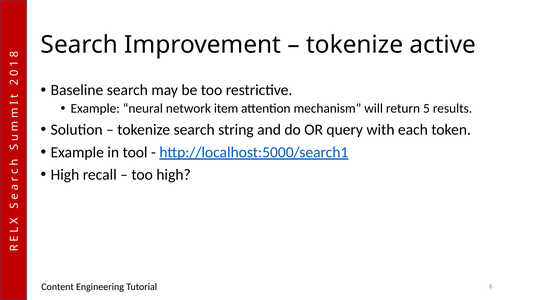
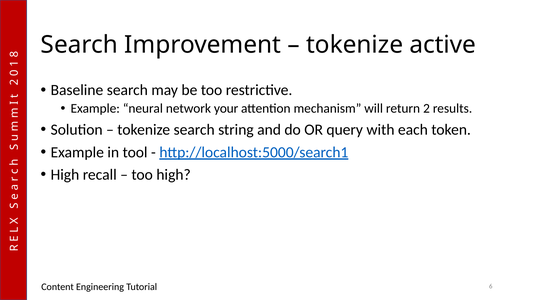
item: item -> your
return 5: 5 -> 2
